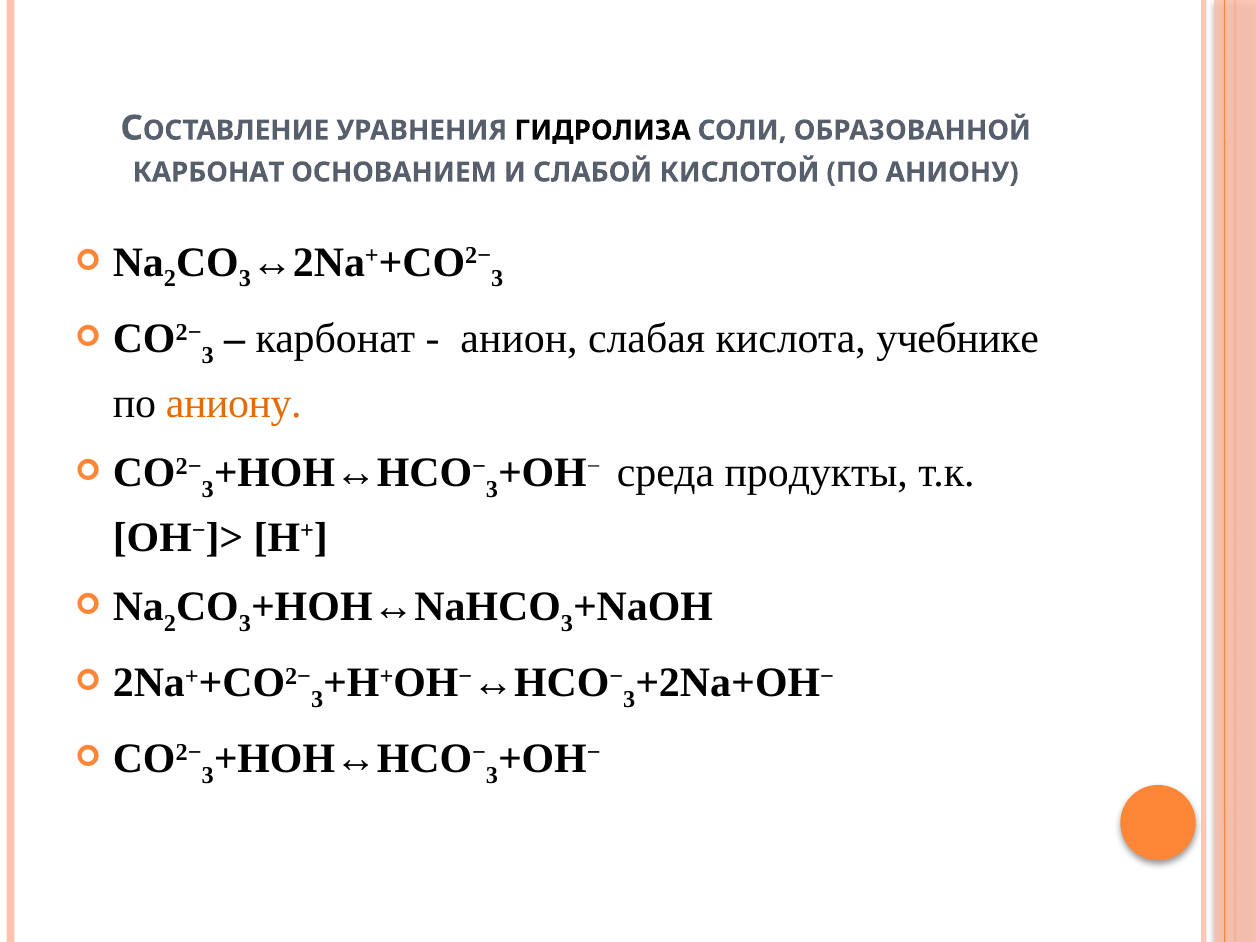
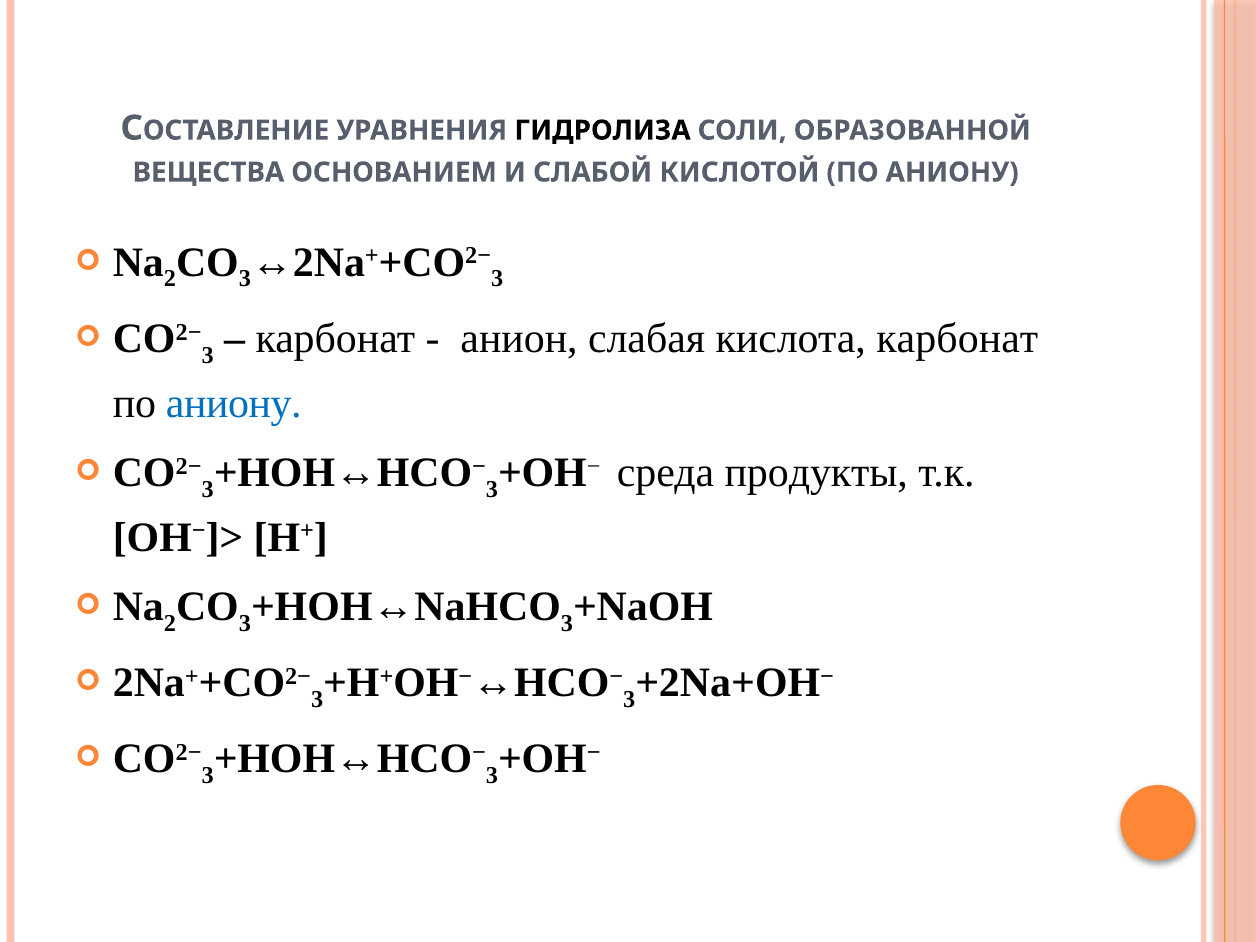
КАРБОНАТ at (209, 172): КАРБОНАТ -> ВЕЩЕСТВА
кислота учебнике: учебнике -> карбонат
аниону at (234, 403) colour: orange -> blue
